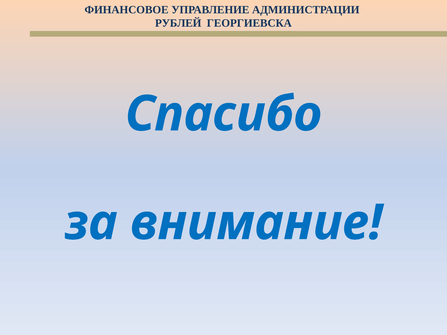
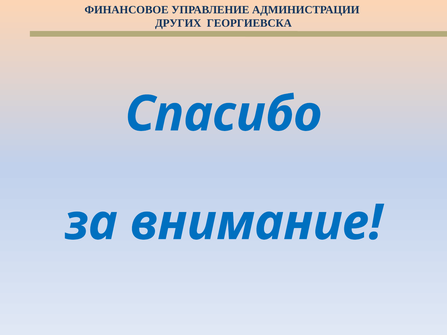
РУБЛЕЙ: РУБЛЕЙ -> ДРУГИХ
